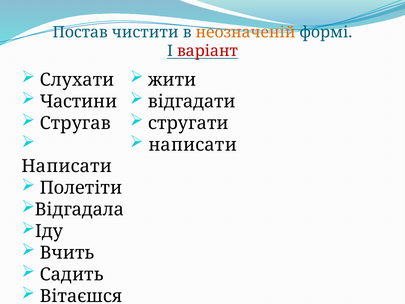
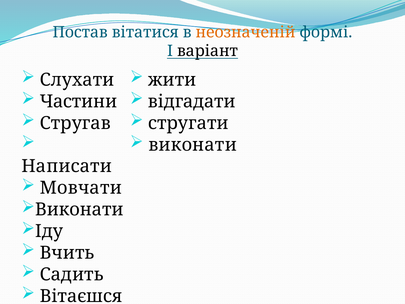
чистити: чистити -> вітатися
варіант colour: red -> black
написати at (193, 145): написати -> виконати
Полетіти: Полетіти -> Мовчати
Відгадала at (79, 209): Відгадала -> Виконати
